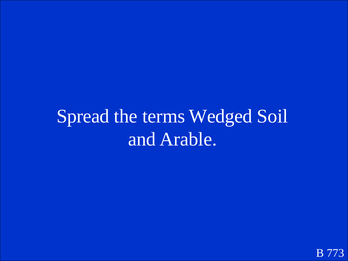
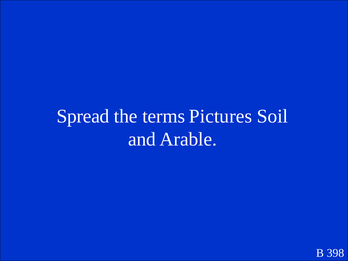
Wedged: Wedged -> Pictures
773: 773 -> 398
